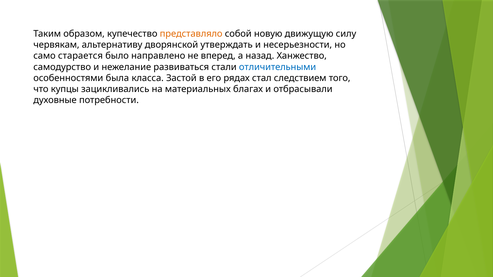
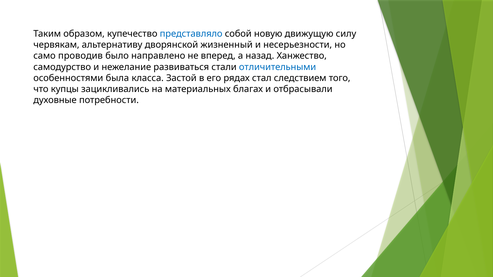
представляло colour: orange -> blue
утверждать: утверждать -> жизненный
старается: старается -> проводив
